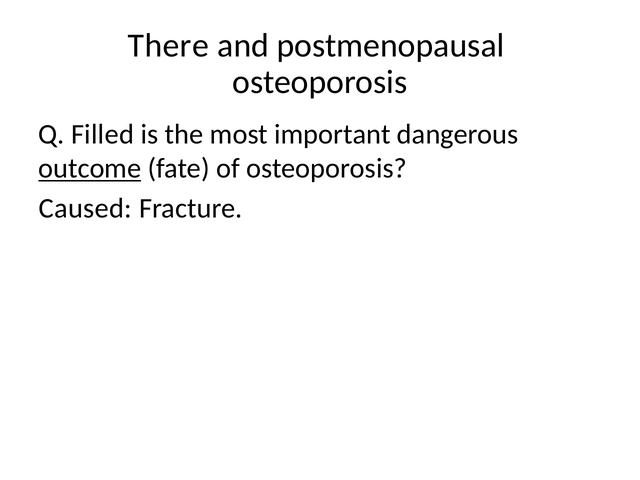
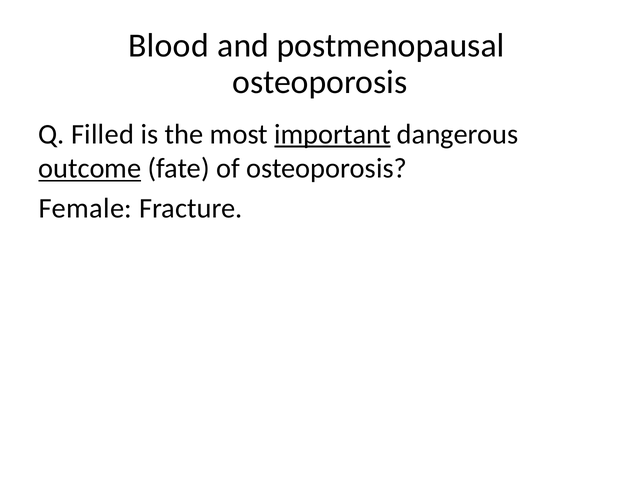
There: There -> Blood
important underline: none -> present
Caused: Caused -> Female
